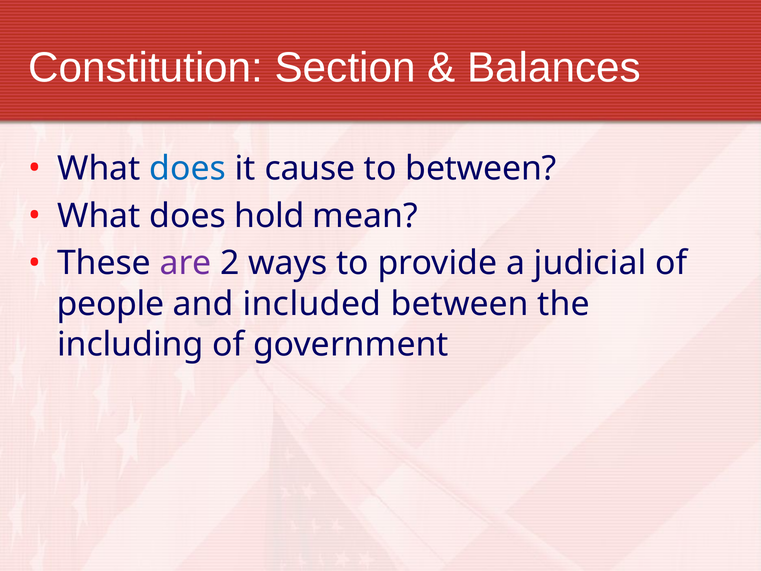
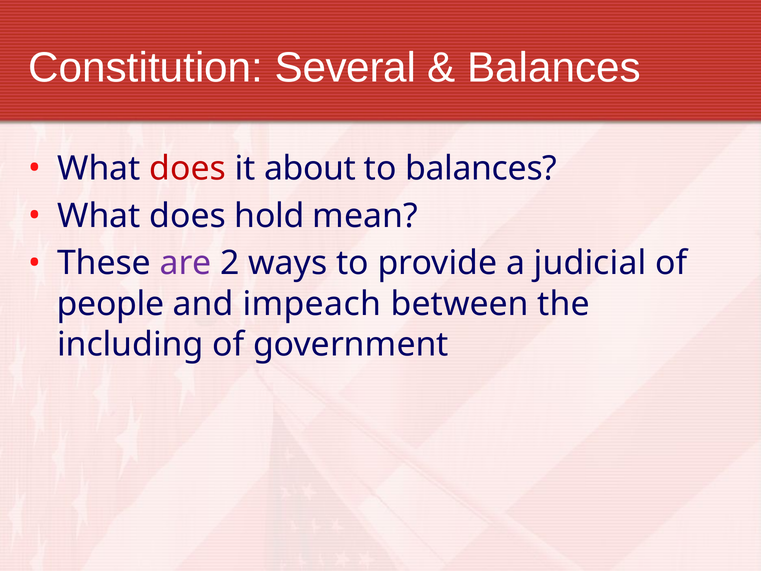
Section: Section -> Several
does at (188, 168) colour: blue -> red
cause: cause -> about
to between: between -> balances
included: included -> impeach
